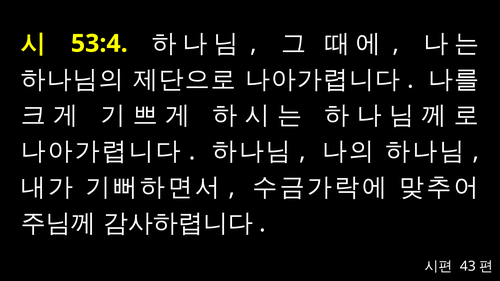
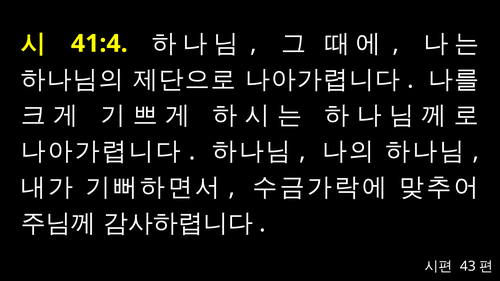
53:4: 53:4 -> 41:4
